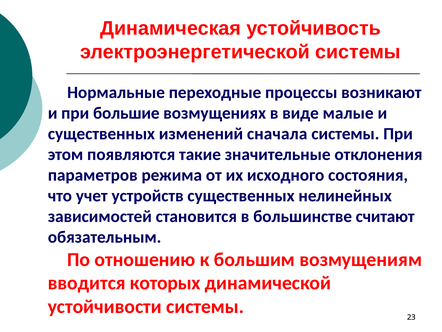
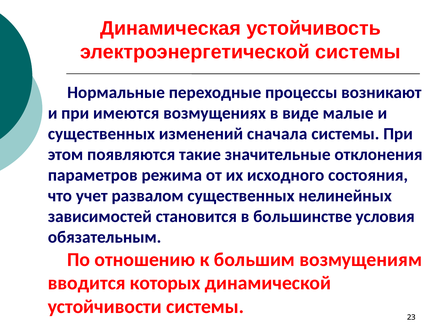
большие: большие -> имеются
устройств: устройств -> развалом
считают: считают -> условия
